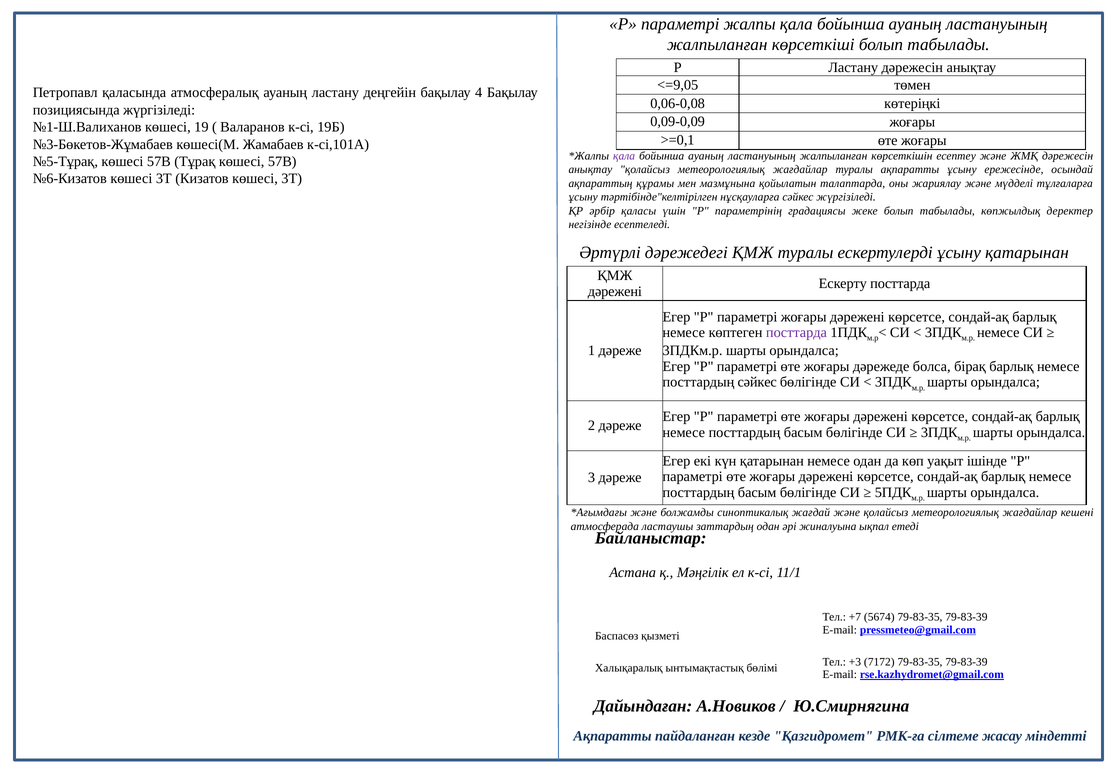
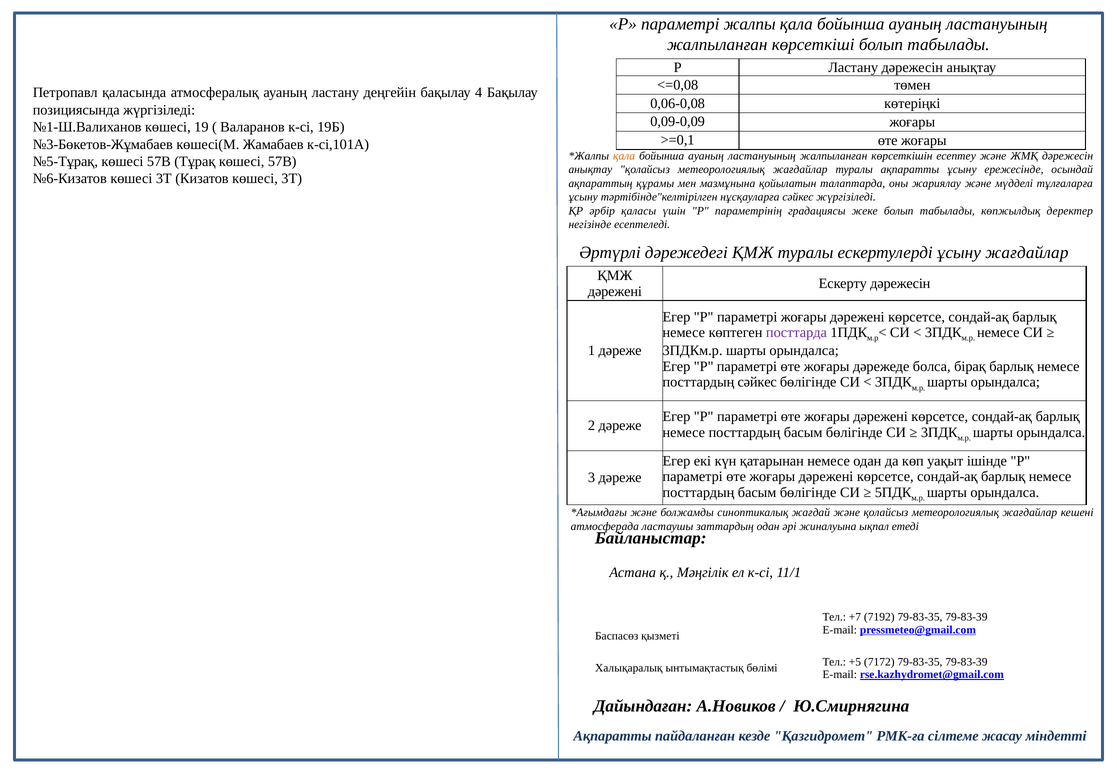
<=9,05: <=9,05 -> <=0,08
қала at (624, 156) colour: purple -> orange
ұсыну қатарынан: қатарынан -> жағдайлар
Ескерту посттарда: посттарда -> дәрежесін
5674: 5674 -> 7192
+3: +3 -> +5
